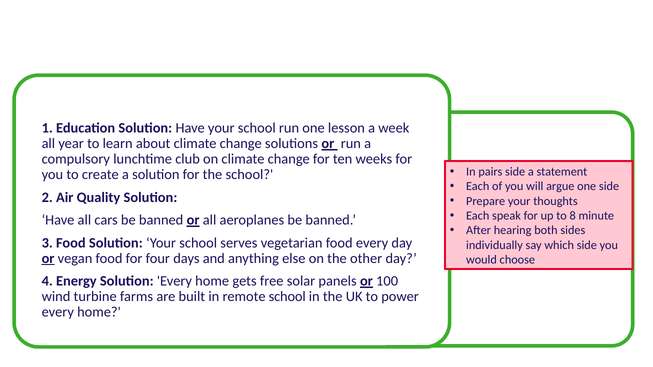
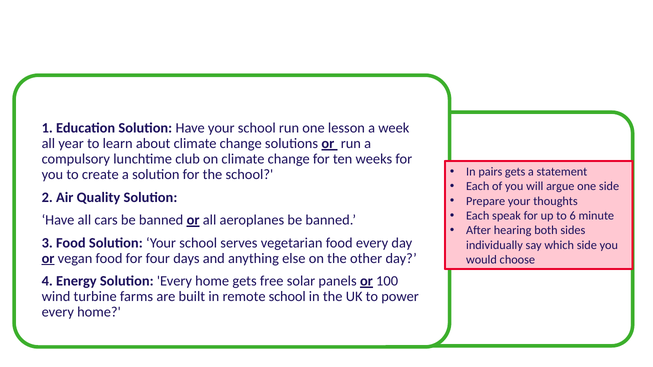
pairs side: side -> gets
8: 8 -> 6
